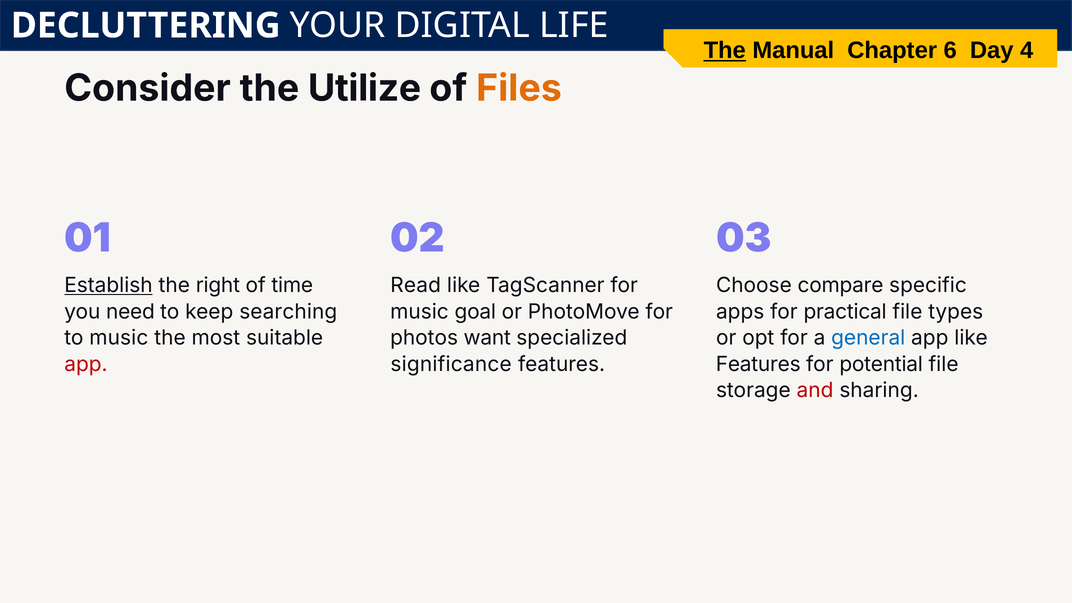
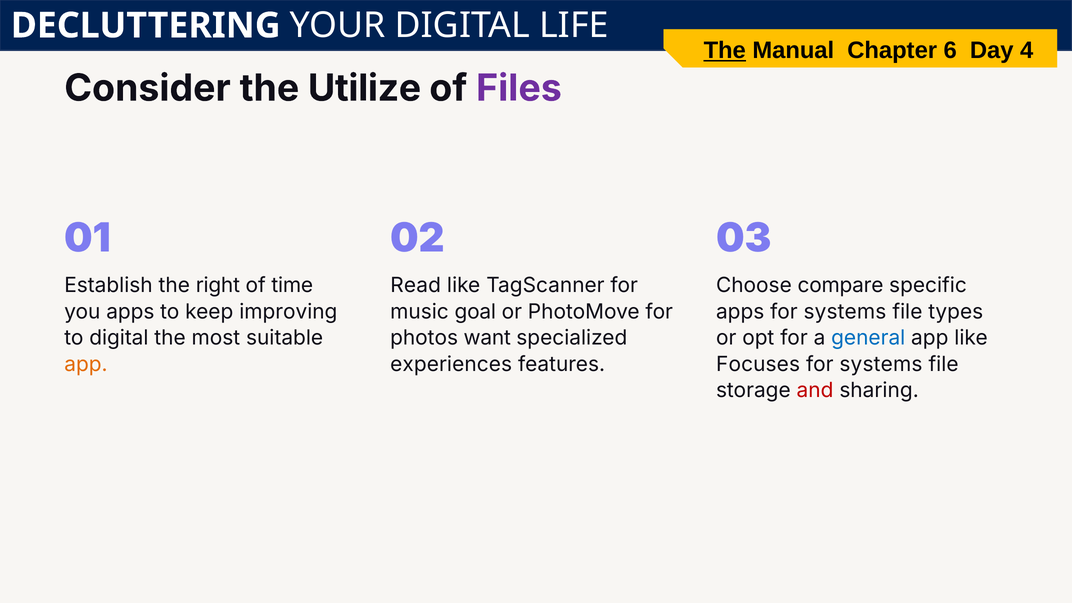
Files colour: orange -> purple
Establish underline: present -> none
you need: need -> apps
searching: searching -> improving
apps for practical: practical -> systems
to music: music -> digital
app at (86, 364) colour: red -> orange
significance: significance -> experiences
Features at (758, 364): Features -> Focuses
potential at (881, 364): potential -> systems
